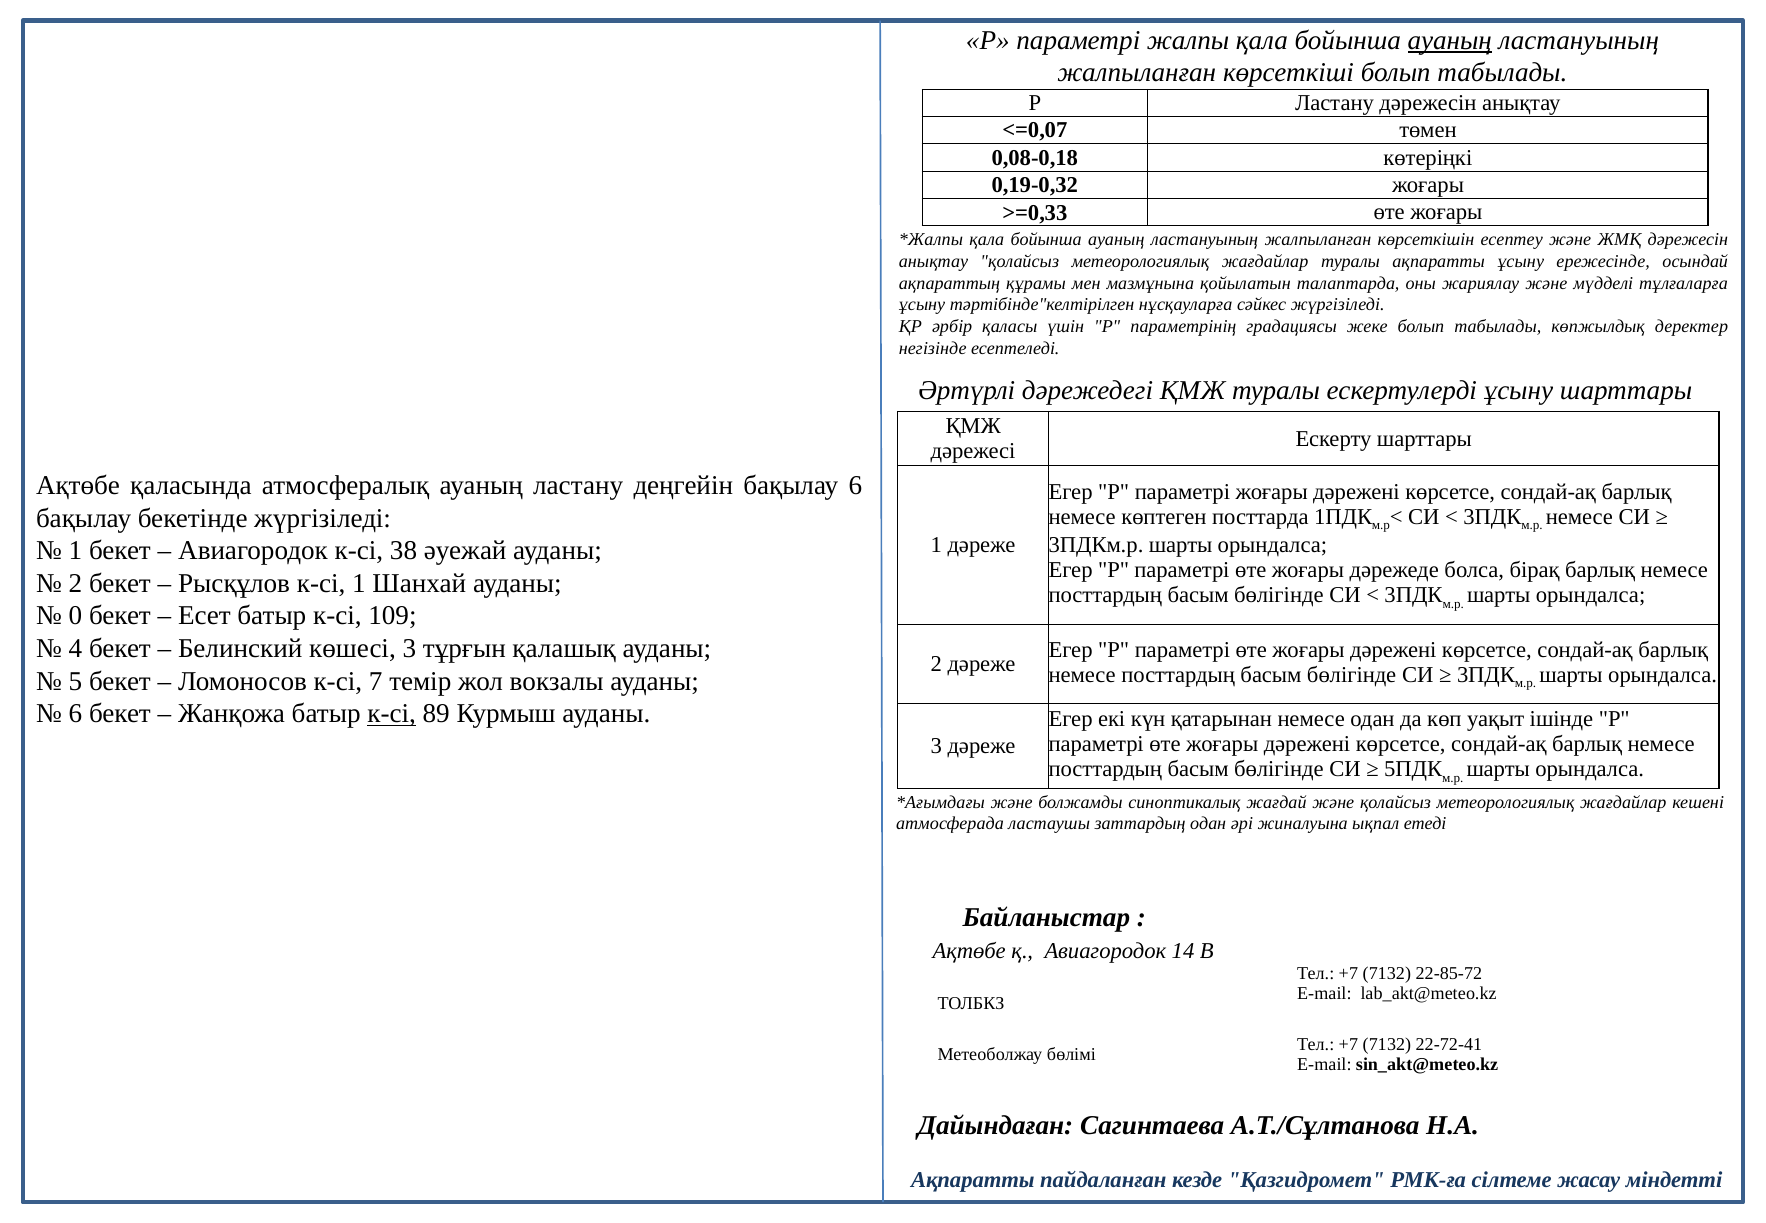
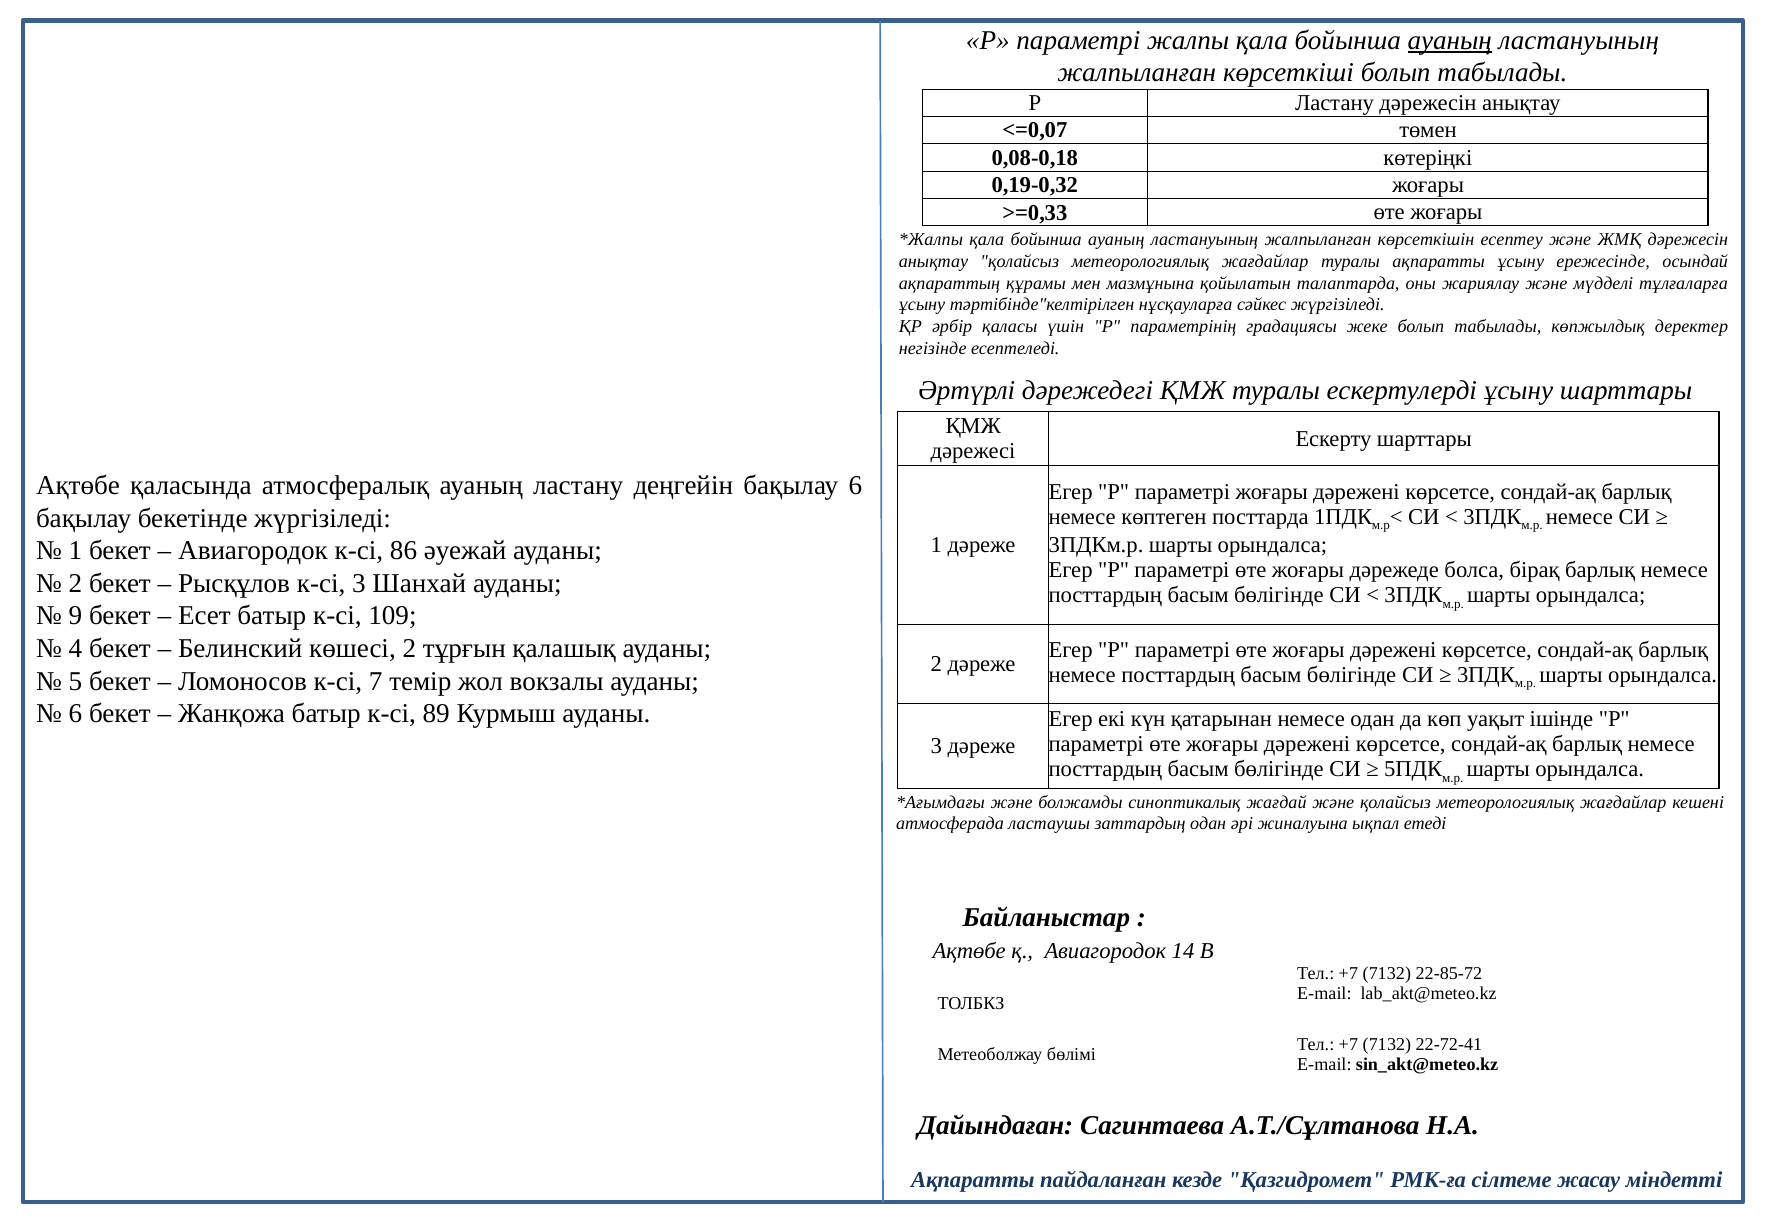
38: 38 -> 86
к-сі 1: 1 -> 3
0: 0 -> 9
көшесі 3: 3 -> 2
к-сі at (392, 713) underline: present -> none
